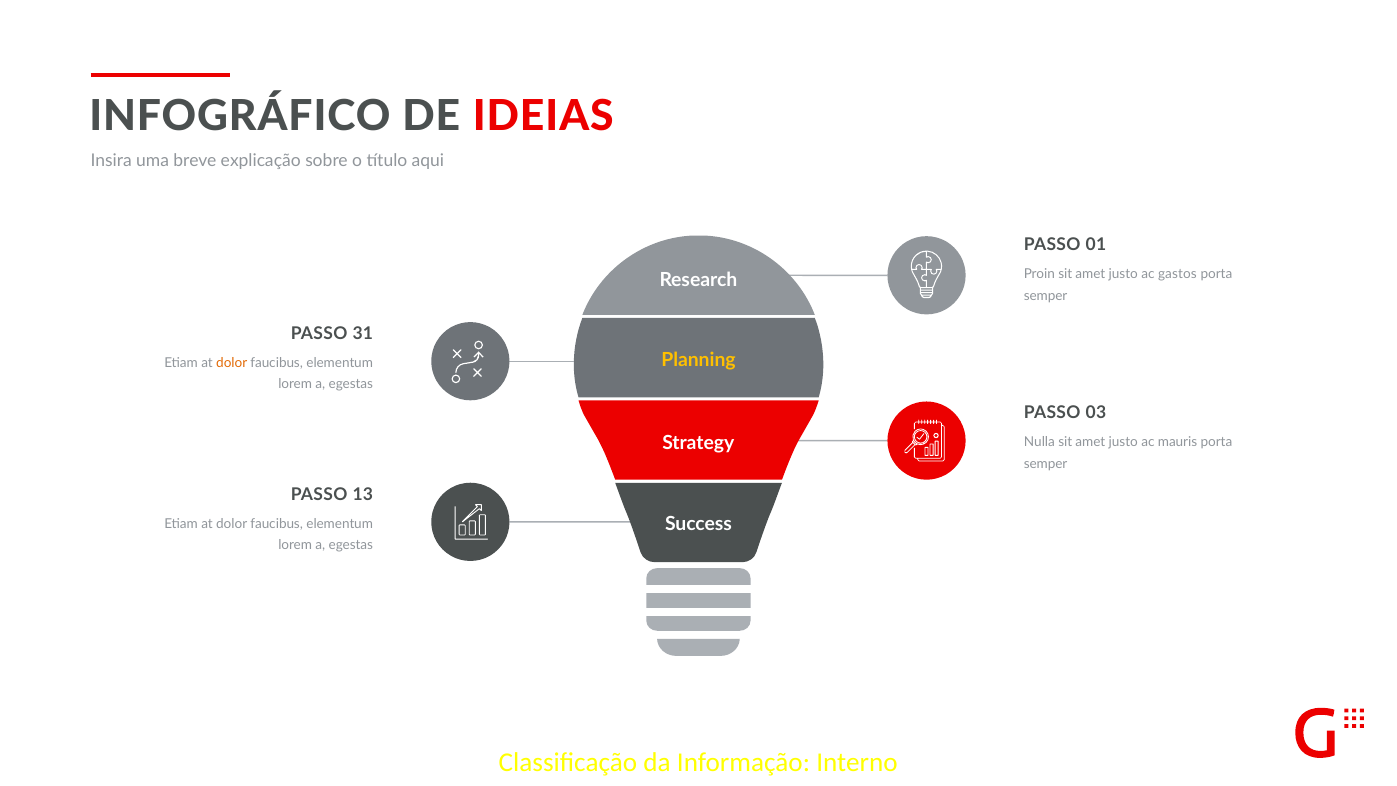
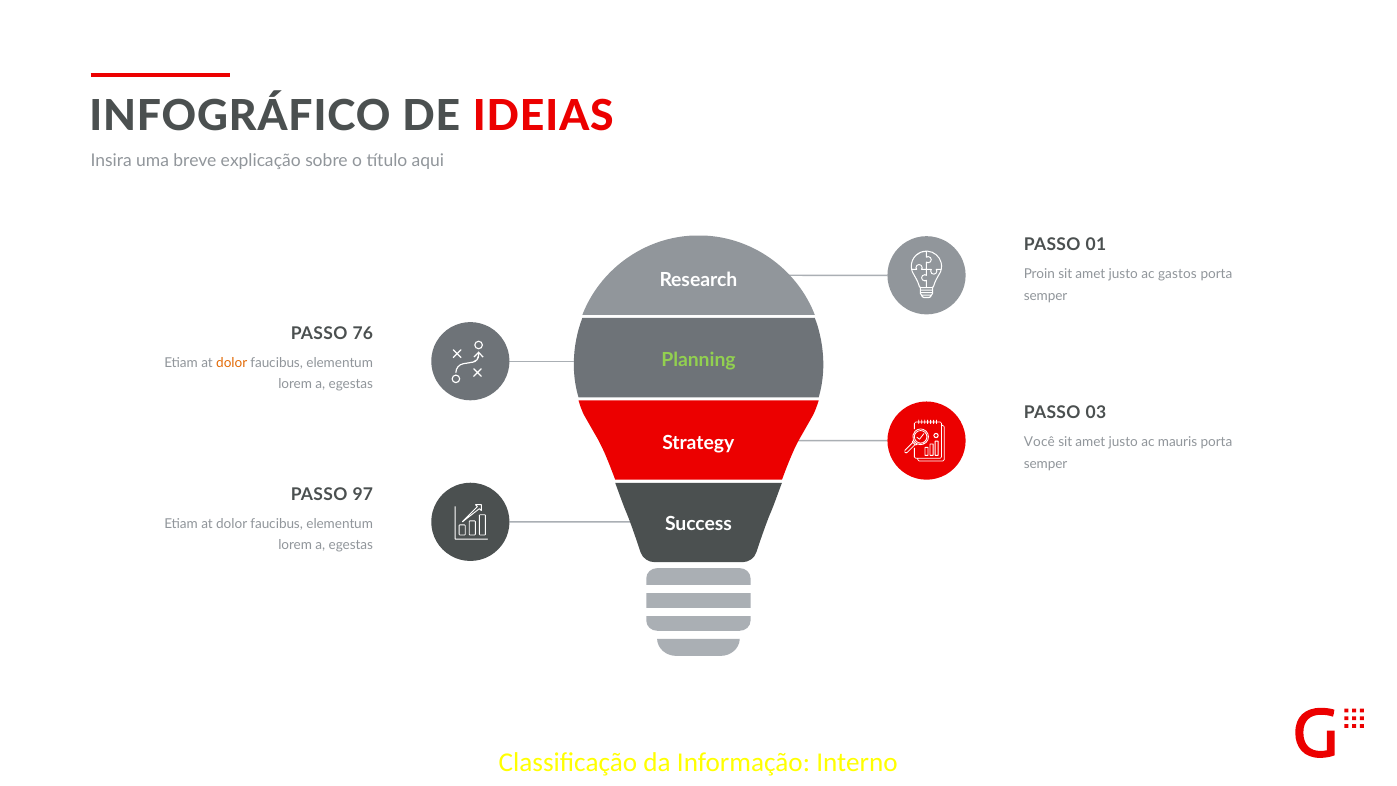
31: 31 -> 76
Planning colour: yellow -> light green
Nulla: Nulla -> Você
13: 13 -> 97
